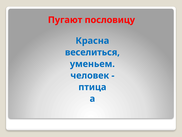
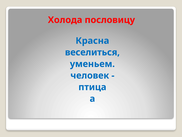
Пугают: Пугают -> Холода
